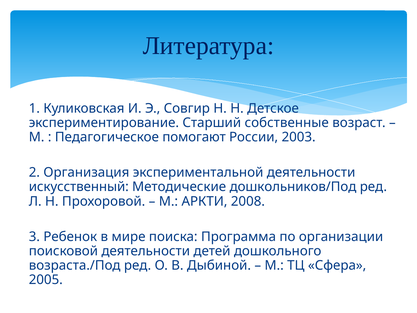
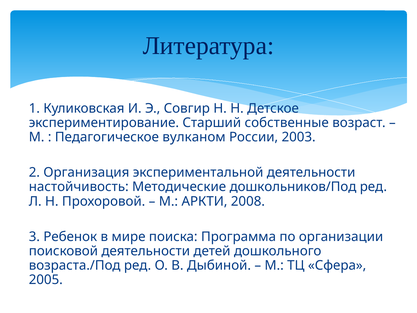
помогают: помогают -> вулканом
искусственный: искусственный -> настойчивость
